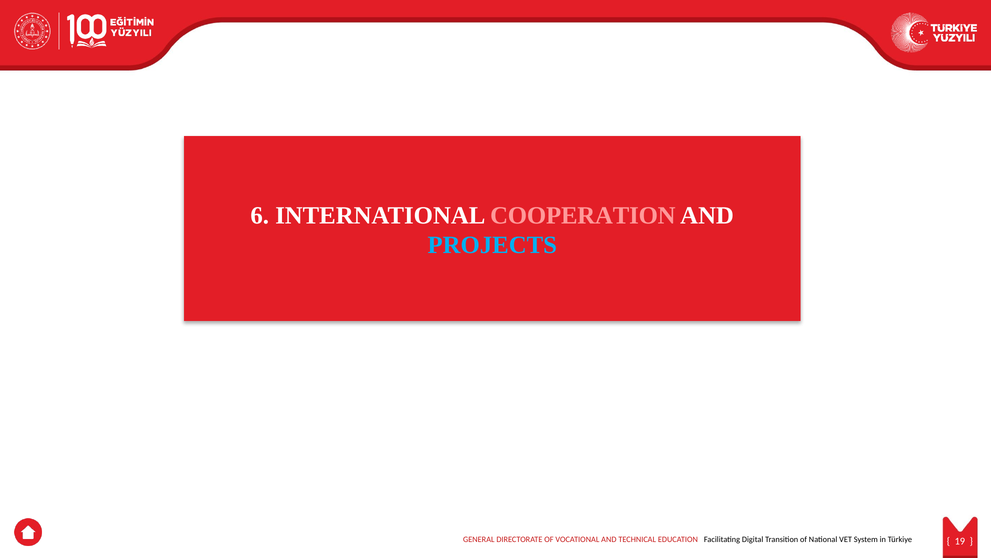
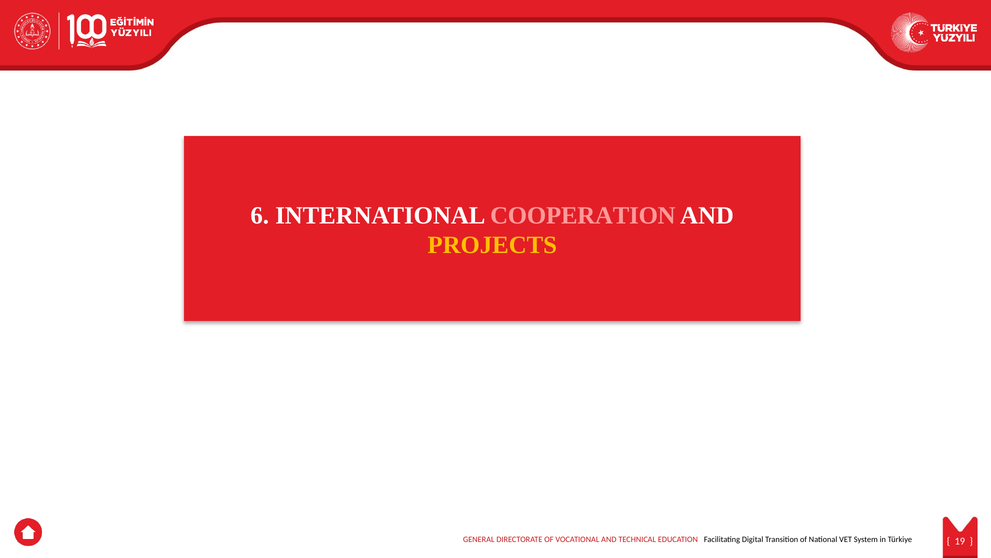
PROJECTS colour: light blue -> yellow
